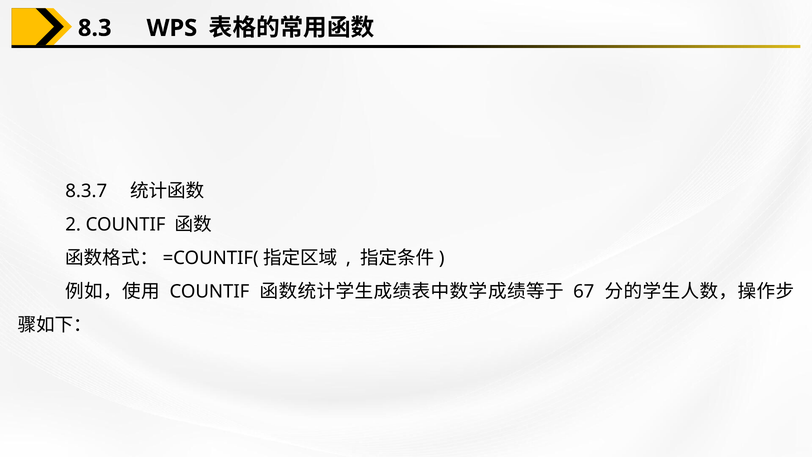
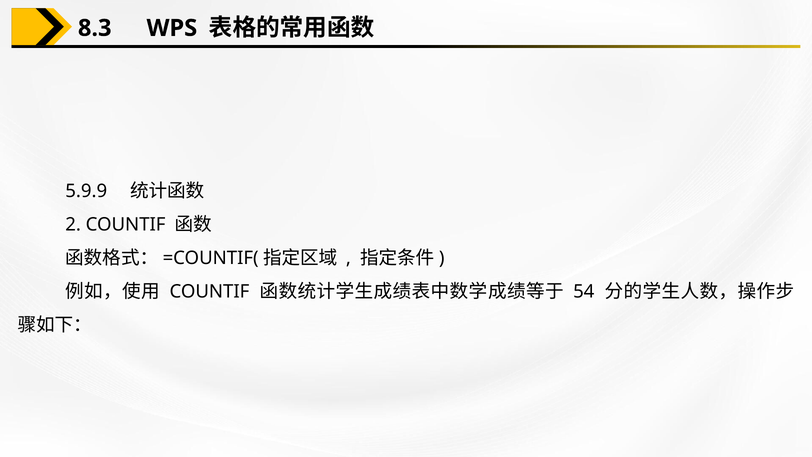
8.3.7: 8.3.7 -> 5.9.9
67: 67 -> 54
